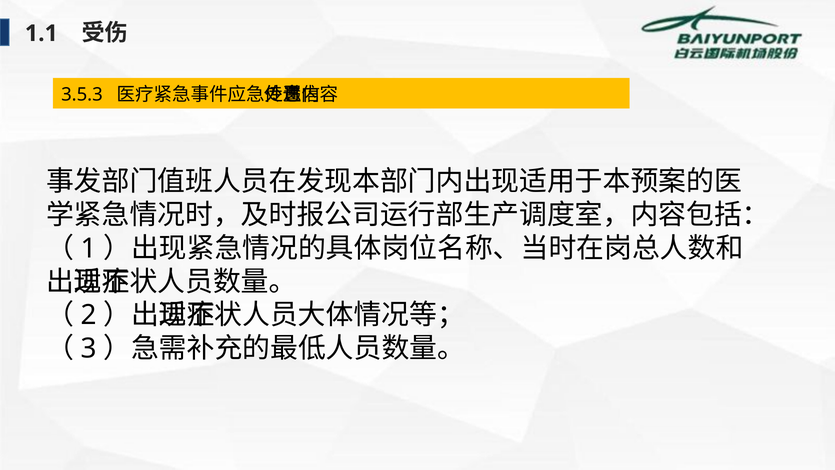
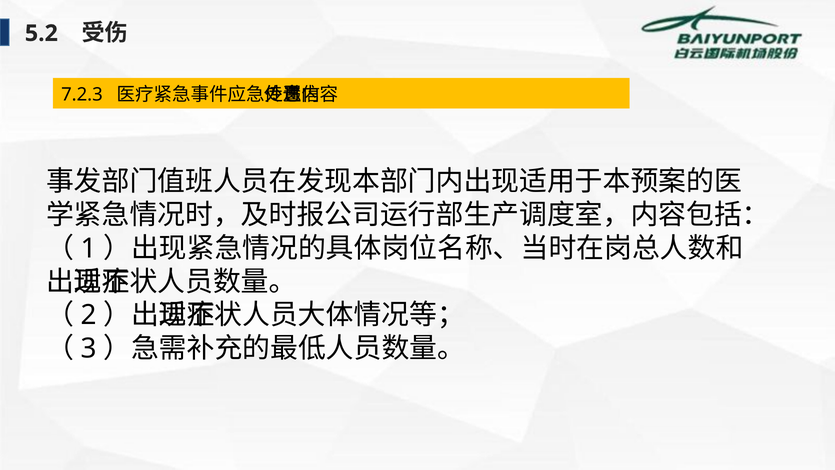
1.1: 1.1 -> 5.2
3.5.3: 3.5.3 -> 7.2.3
